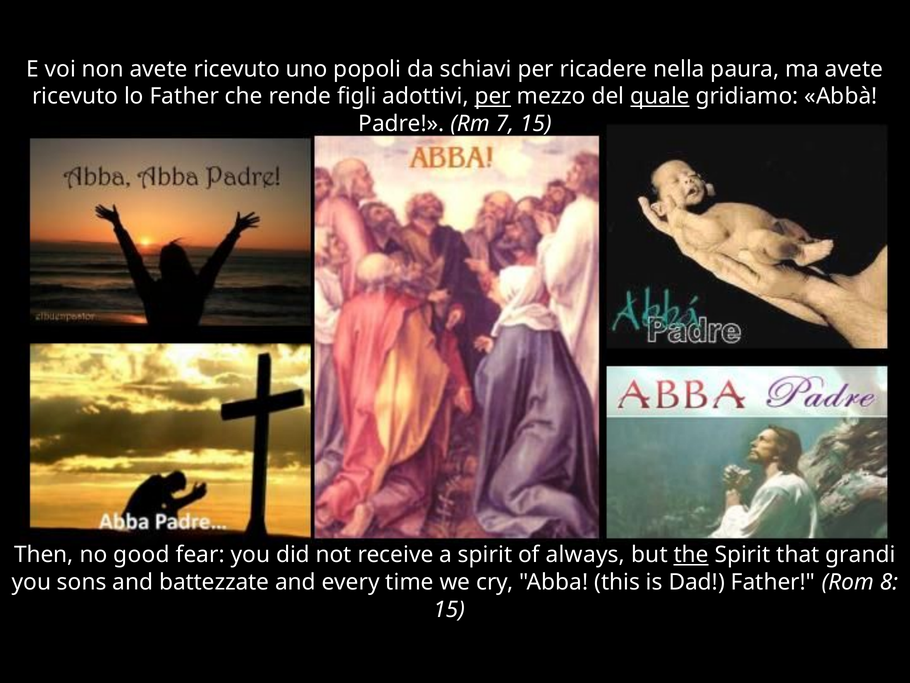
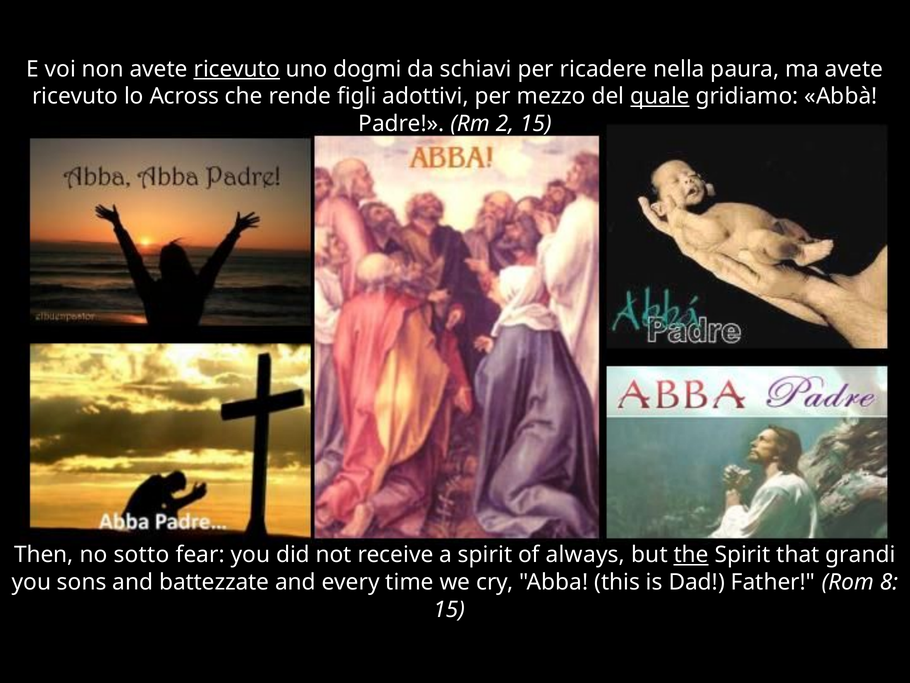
ricevuto at (237, 69) underline: none -> present
popoli: popoli -> dogmi
lo Father: Father -> Across
per at (493, 96) underline: present -> none
7: 7 -> 2
good: good -> sotto
